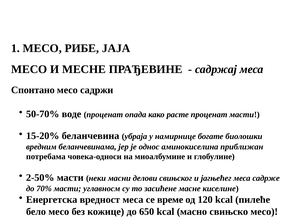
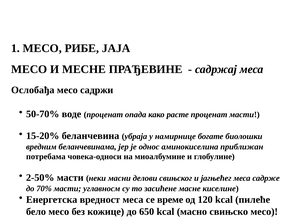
Спонтано: Спонтано -> Ослобађа
